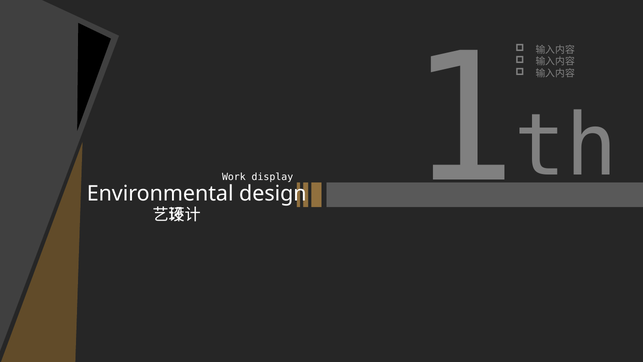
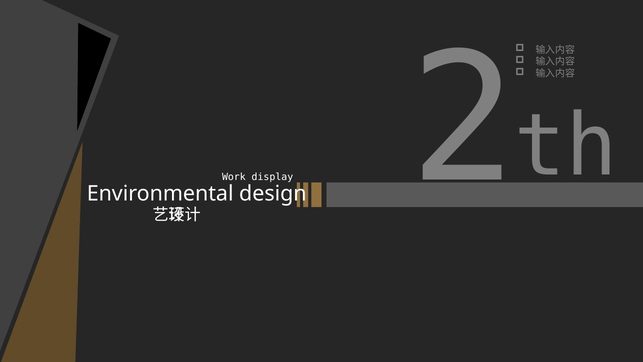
1: 1 -> 2
